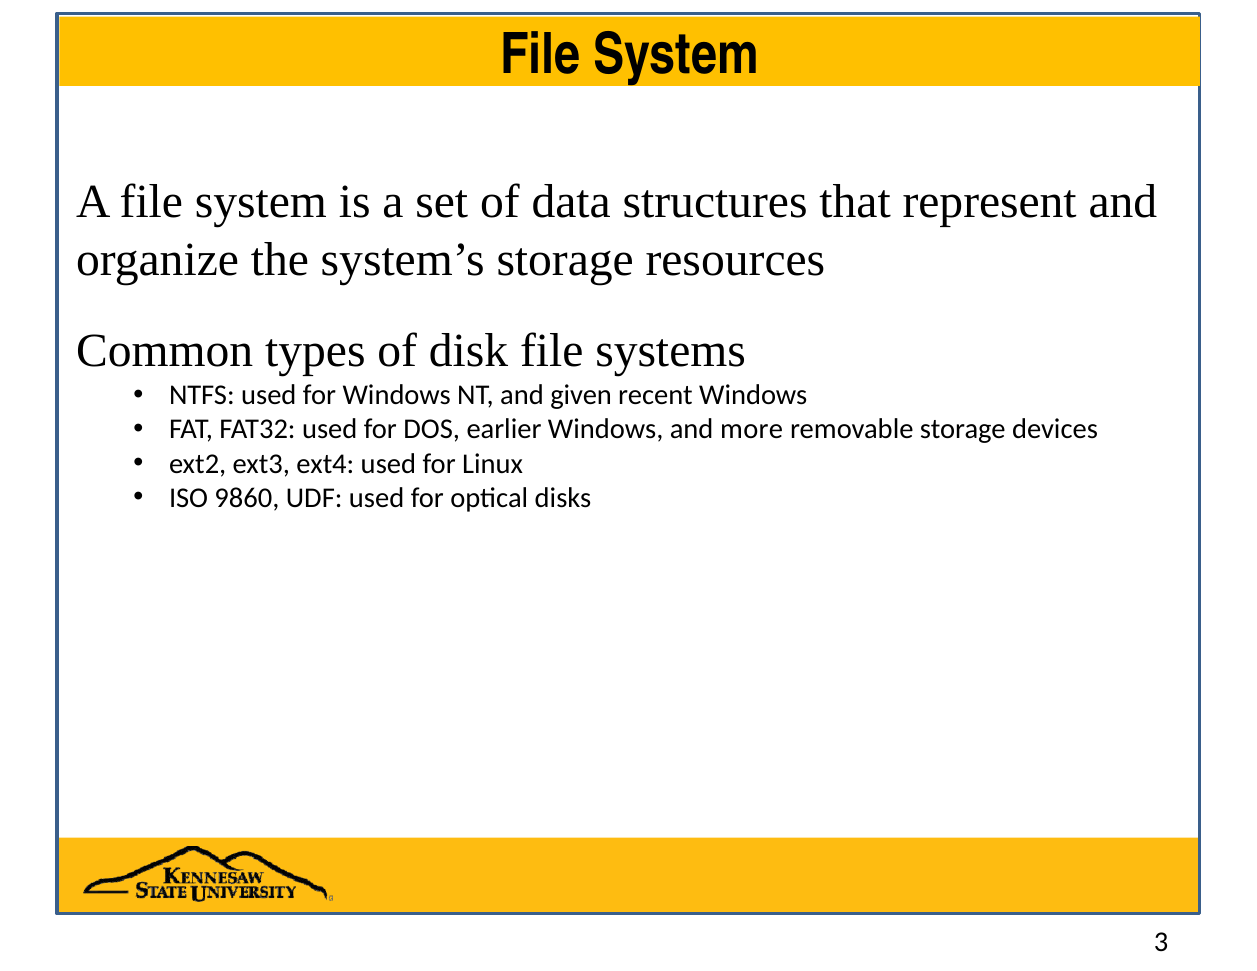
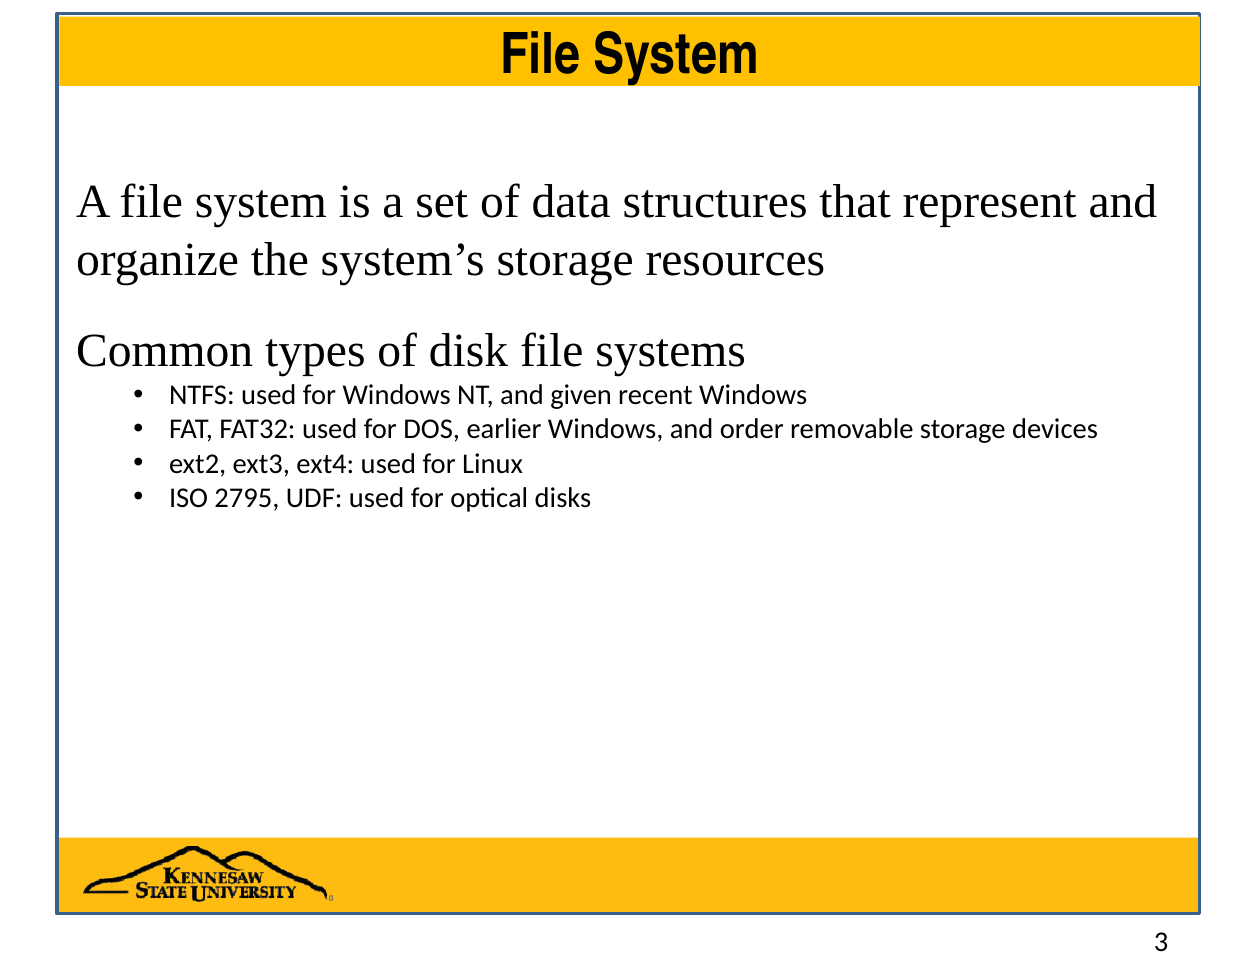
more: more -> order
9860: 9860 -> 2795
